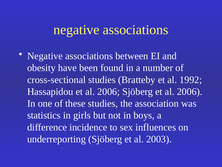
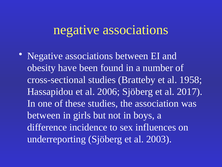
1992: 1992 -> 1958
Sjöberg et al 2006: 2006 -> 2017
statistics at (44, 115): statistics -> between
